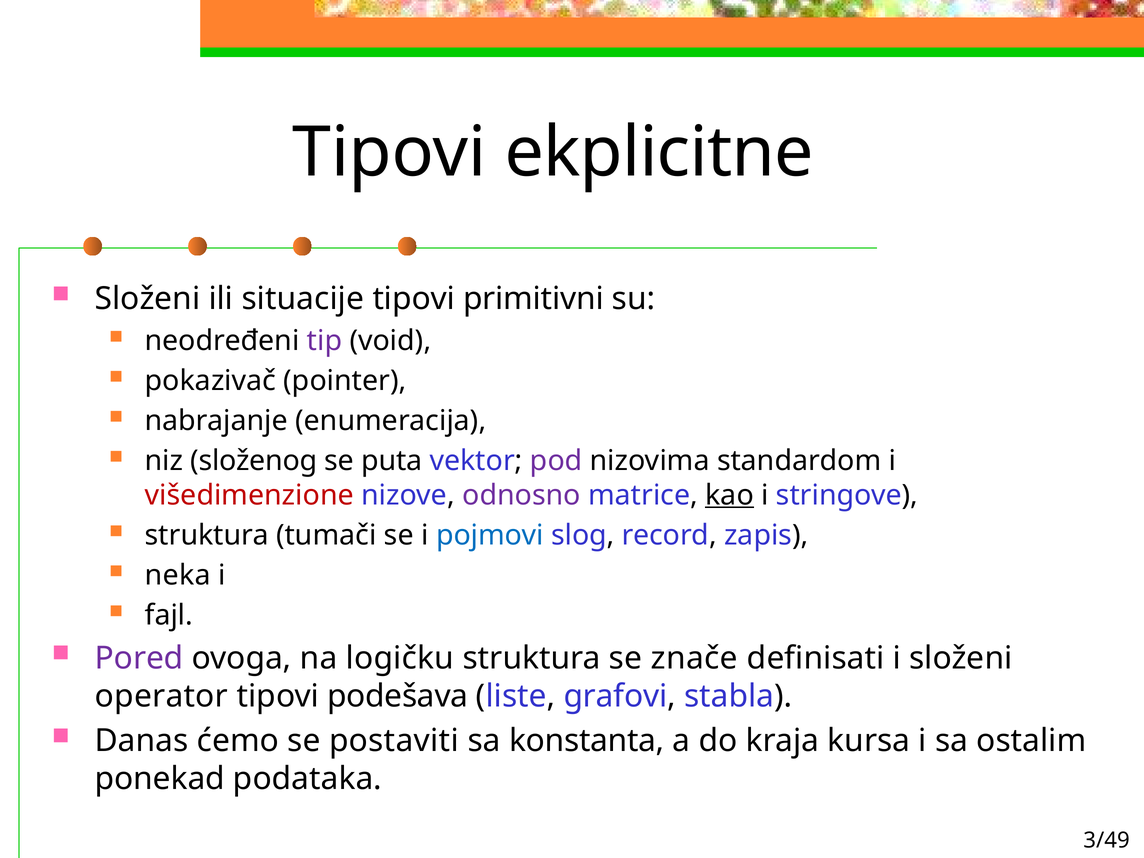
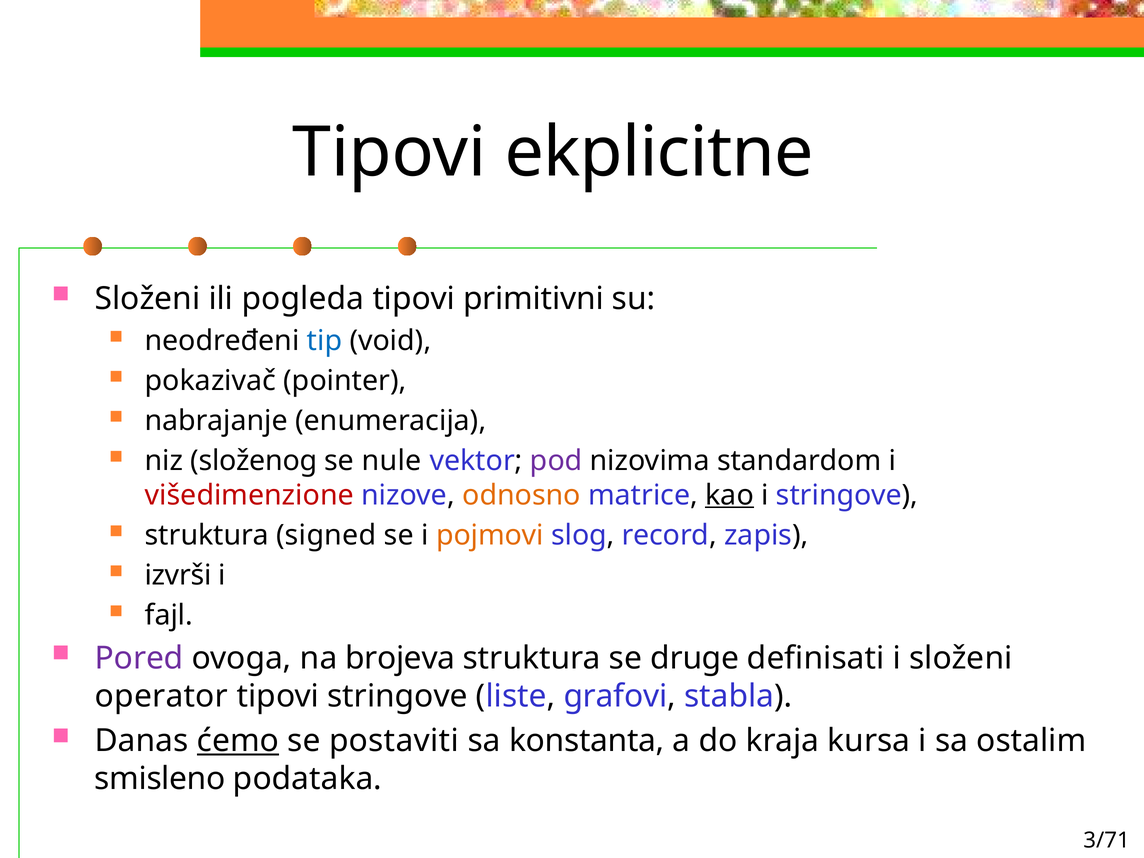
situacije: situacije -> pogleda
tip colour: purple -> blue
puta: puta -> nule
odnosno colour: purple -> orange
tumači: tumači -> signed
pojmovi colour: blue -> orange
neka: neka -> izvrši
logičku: logičku -> brojeva
znače: znače -> druge
tipovi podešava: podešava -> stringove
ćemo underline: none -> present
ponekad: ponekad -> smisleno
3/49: 3/49 -> 3/71
